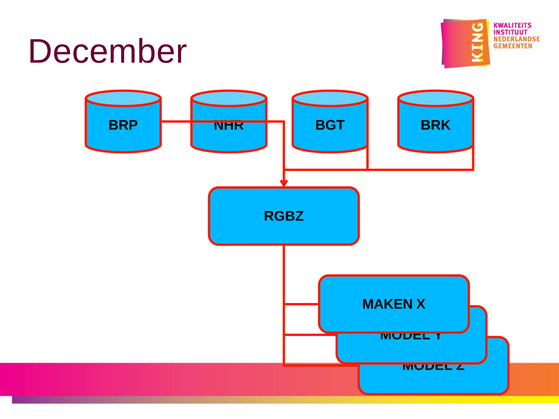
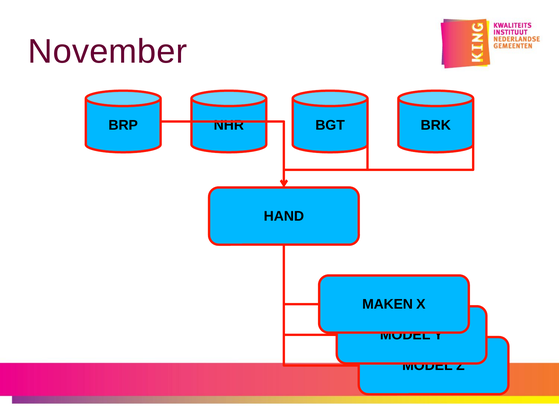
December: December -> November
RGBZ: RGBZ -> HAND
